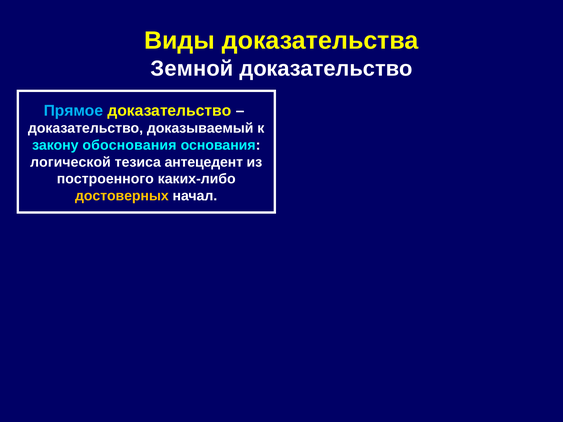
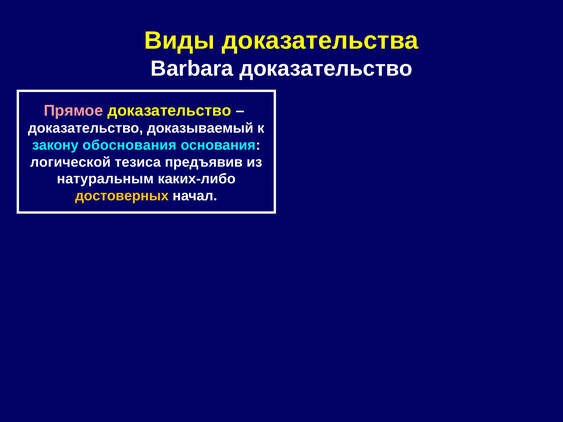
Земной: Земной -> Barbara
Прямое colour: light blue -> pink
антецедент: антецедент -> предъявив
построенного: построенного -> натуральным
